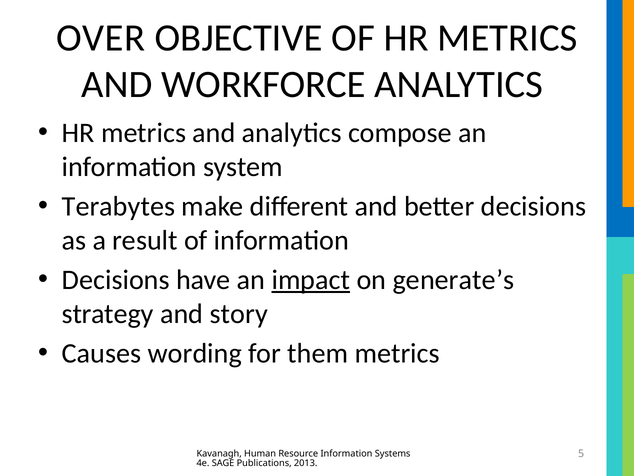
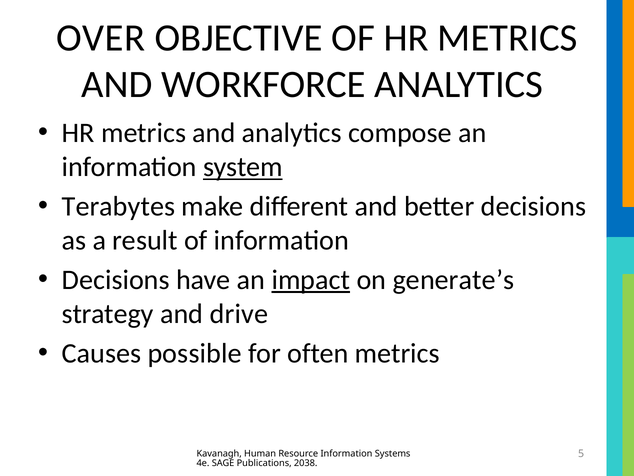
system underline: none -> present
story: story -> drive
wording: wording -> possible
them: them -> often
2013: 2013 -> 2038
